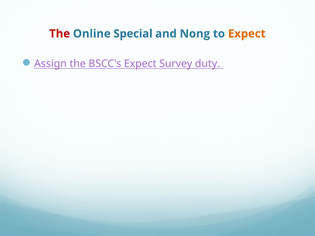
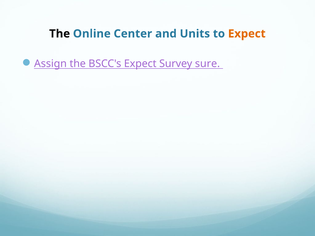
The at (60, 34) colour: red -> black
Special: Special -> Center
Nong: Nong -> Units
duty: duty -> sure
